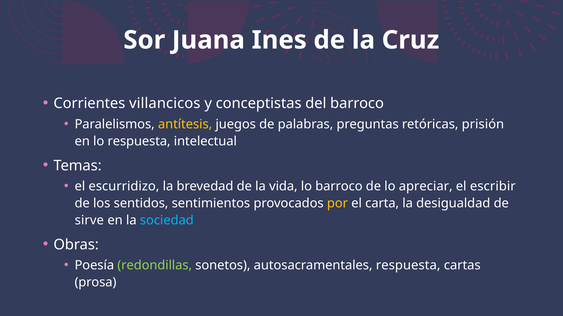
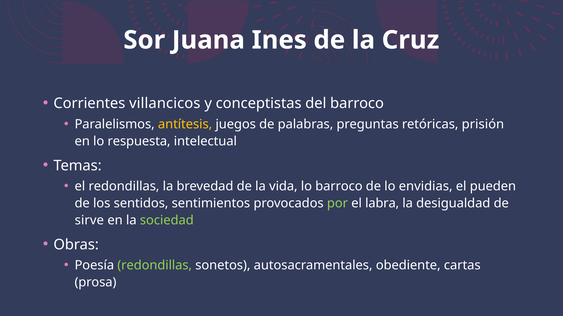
el escurridizo: escurridizo -> redondillas
apreciar: apreciar -> envidias
escribir: escribir -> pueden
por colour: yellow -> light green
carta: carta -> labra
sociedad colour: light blue -> light green
autosacramentales respuesta: respuesta -> obediente
